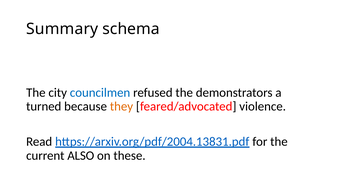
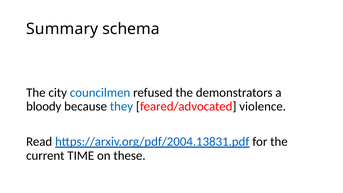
turned: turned -> bloody
they colour: orange -> blue
ALSO: ALSO -> TIME
